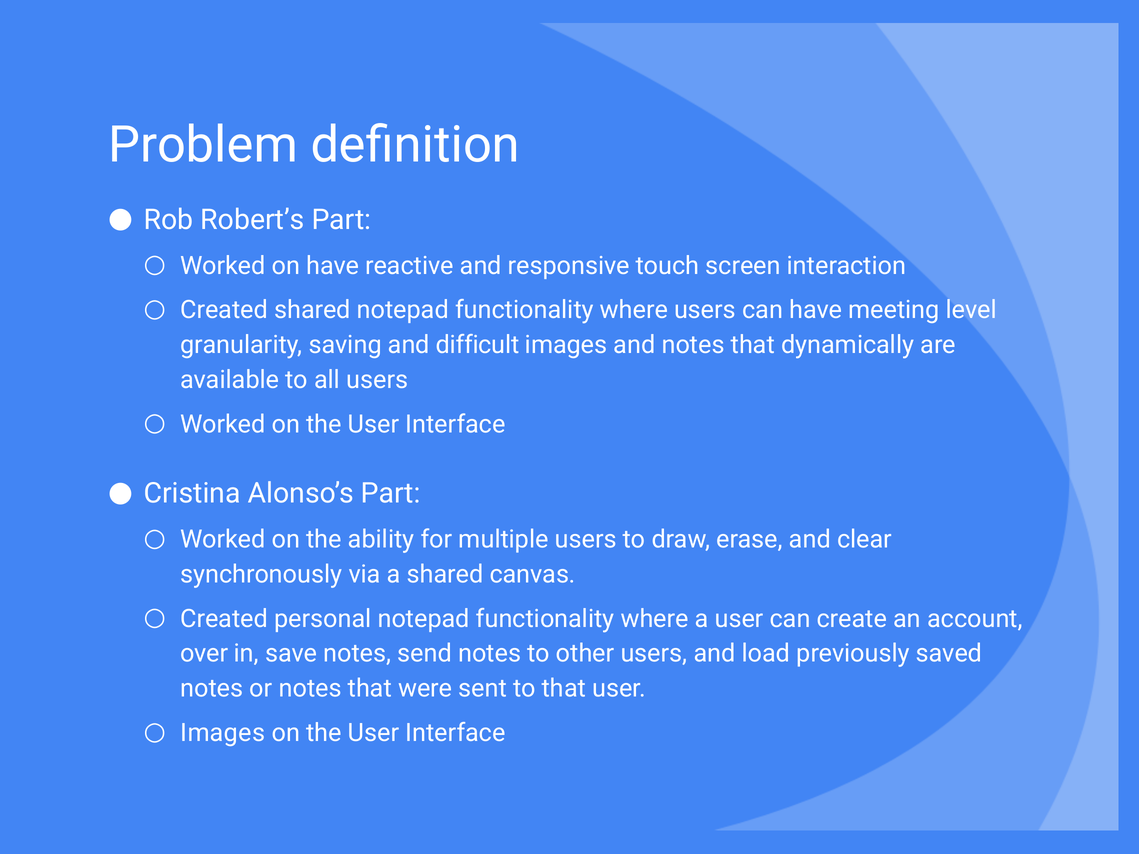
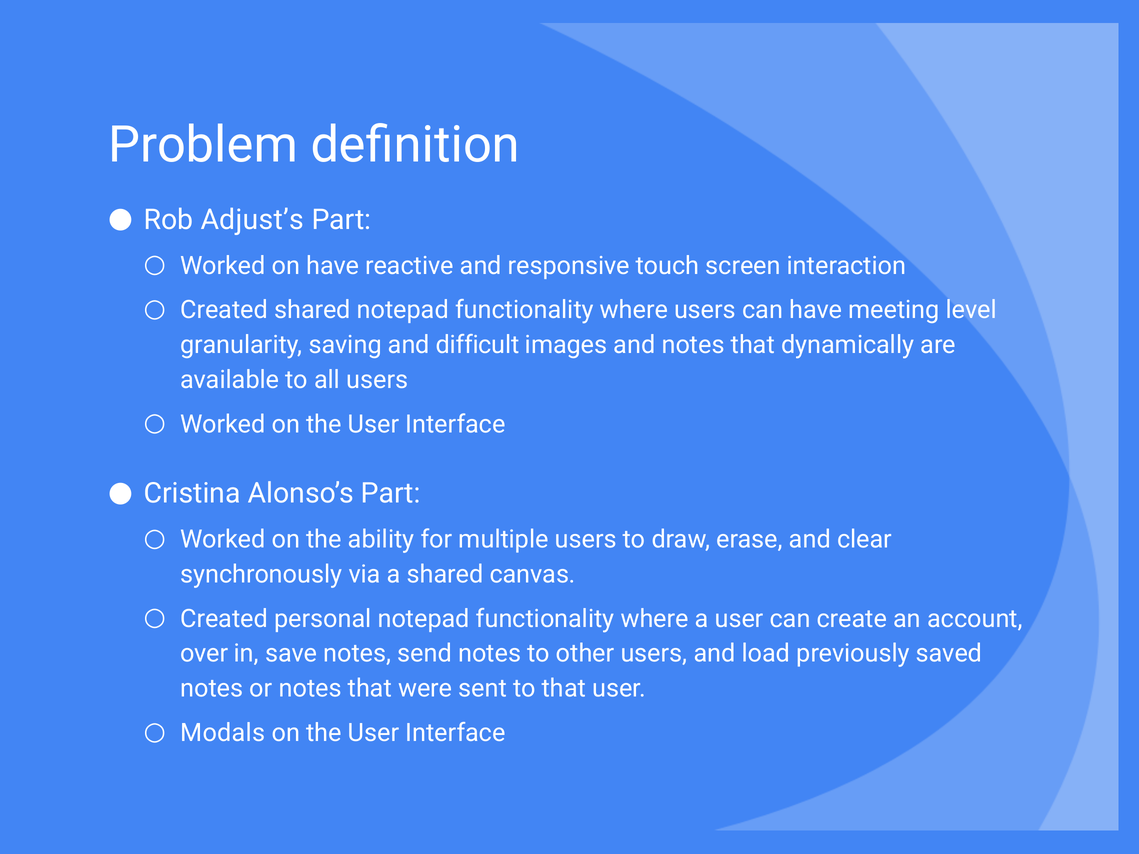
Robert’s: Robert’s -> Adjust’s
Images at (223, 733): Images -> Modals
